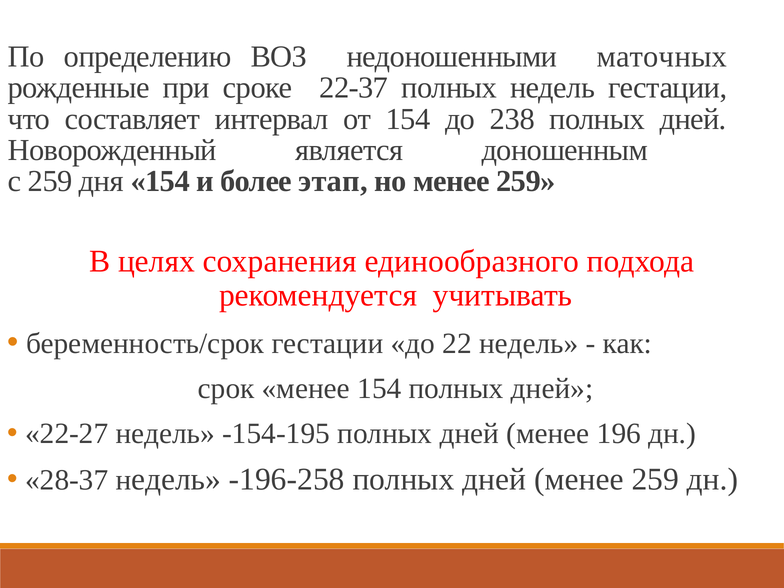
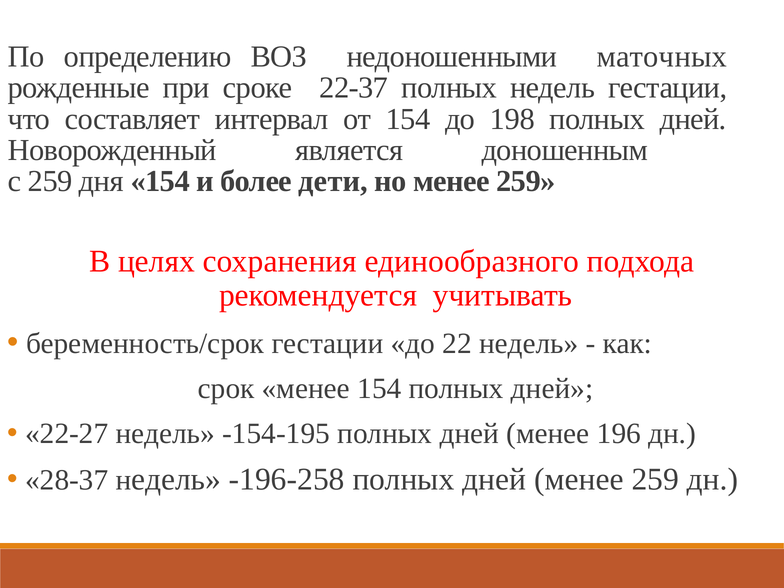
238: 238 -> 198
этап: этап -> дети
